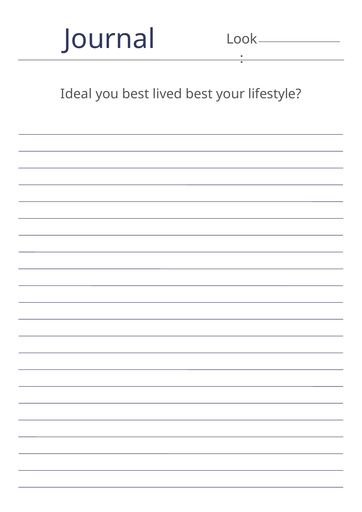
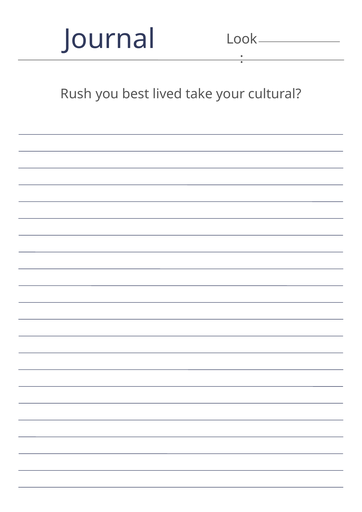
Ideal: Ideal -> Rush
lived best: best -> take
lifestyle: lifestyle -> cultural
